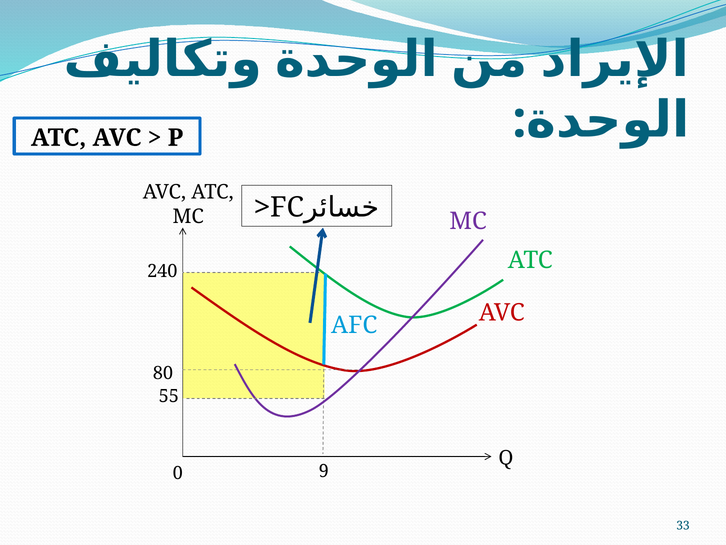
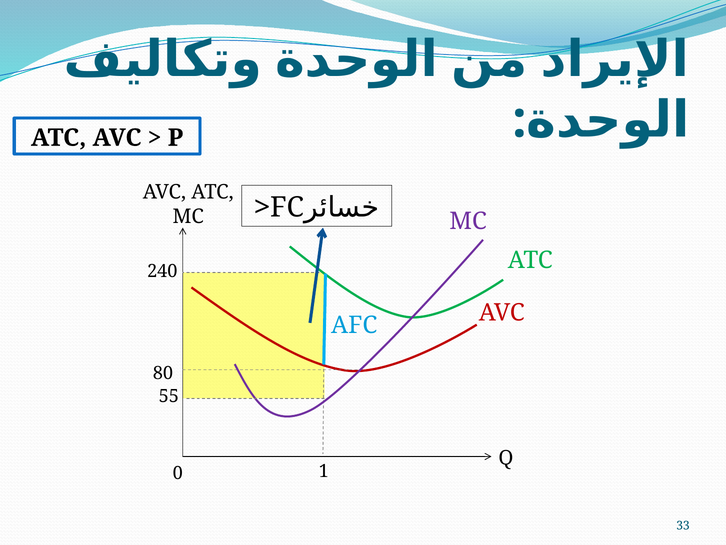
9: 9 -> 1
